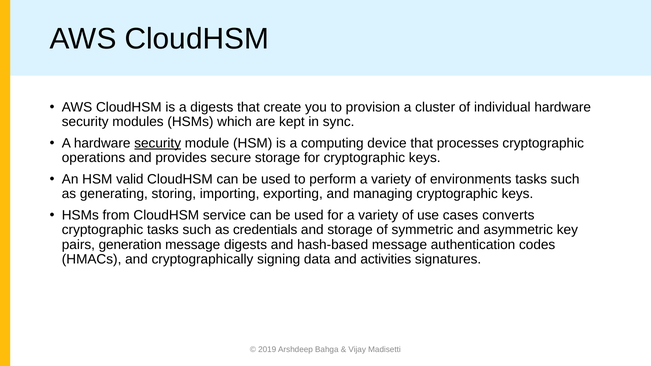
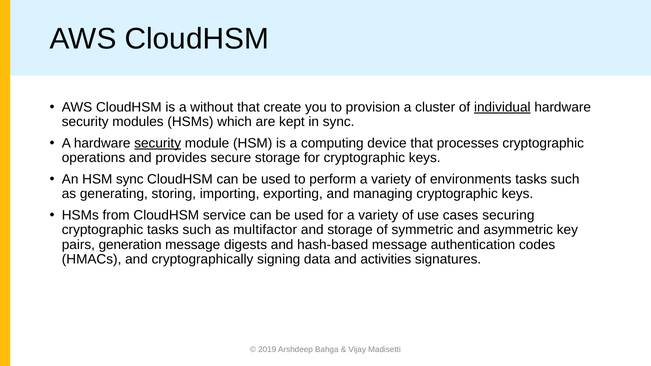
a digests: digests -> without
individual underline: none -> present
HSM valid: valid -> sync
converts: converts -> securing
credentials: credentials -> multifactor
